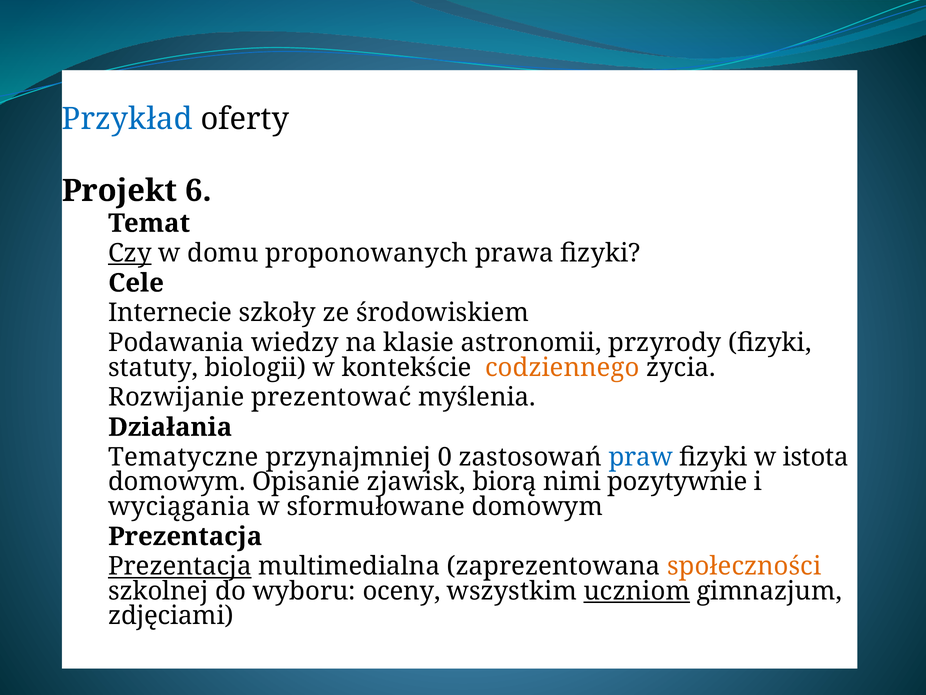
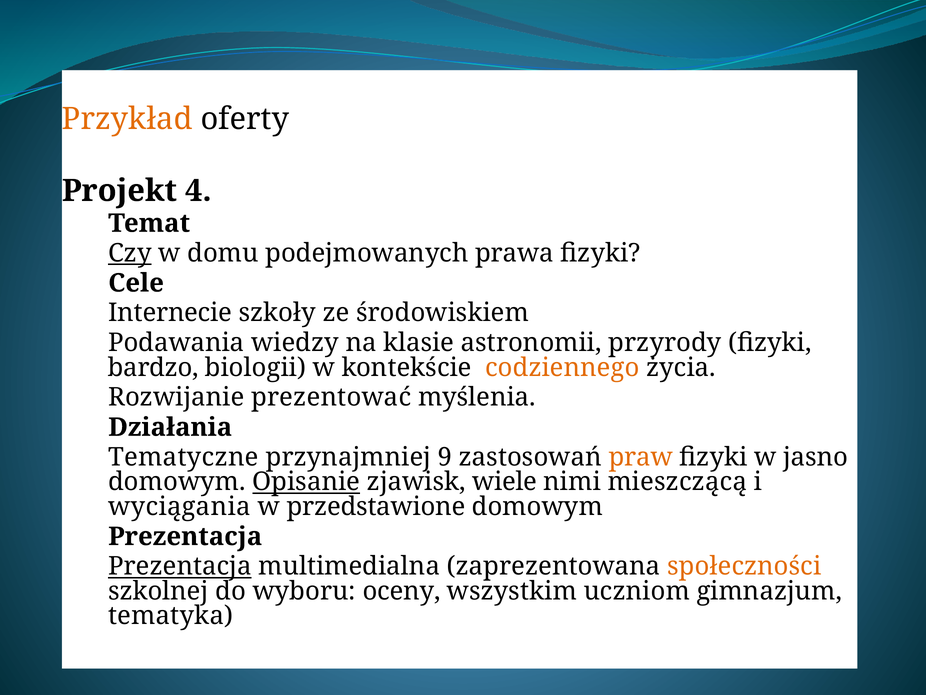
Przykład colour: blue -> orange
6: 6 -> 4
proponowanych: proponowanych -> podejmowanych
statuty: statuty -> bardzo
0: 0 -> 9
praw colour: blue -> orange
istota: istota -> jasno
Opisanie underline: none -> present
biorą: biorą -> wiele
pozytywnie: pozytywnie -> mieszczącą
sformułowane: sformułowane -> przedstawione
uczniom underline: present -> none
zdjęciami: zdjęciami -> tematyka
